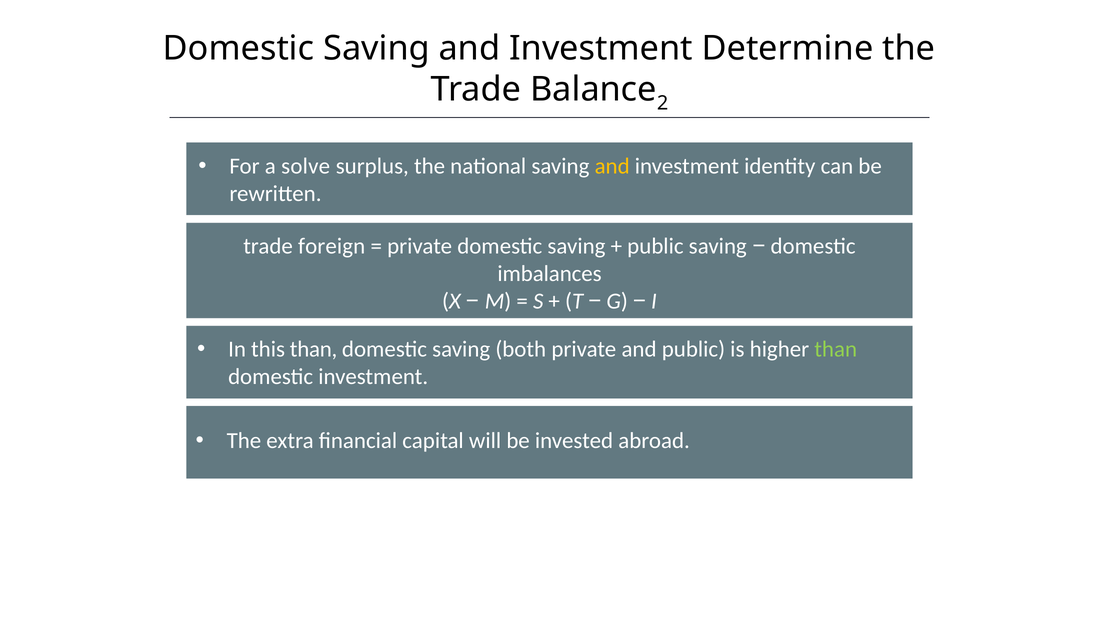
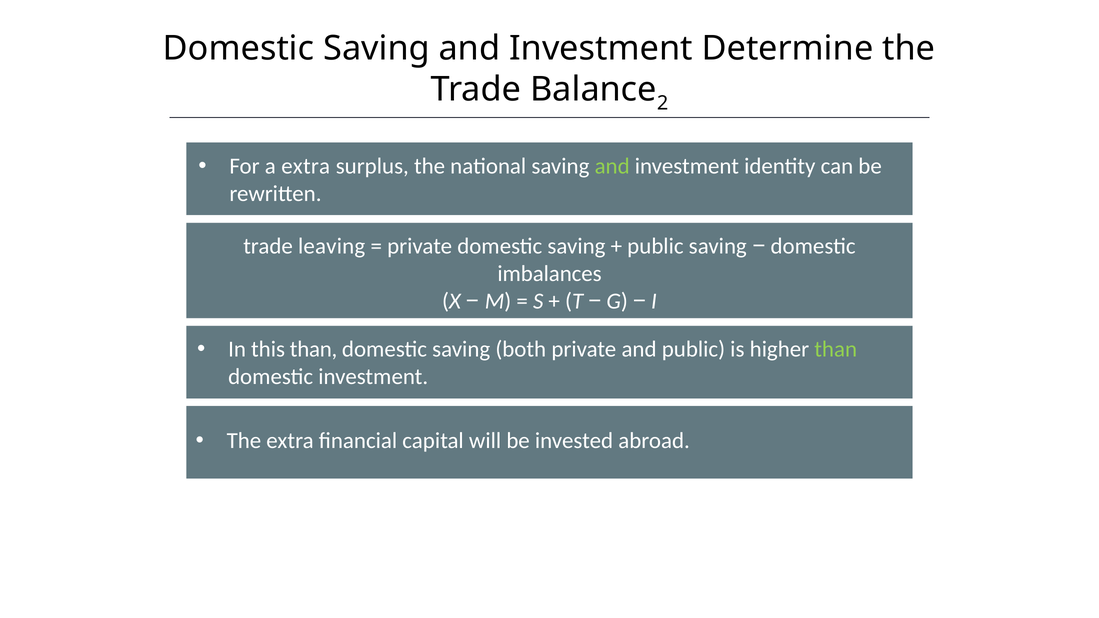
a solve: solve -> extra
and at (612, 166) colour: yellow -> light green
foreign: foreign -> leaving
